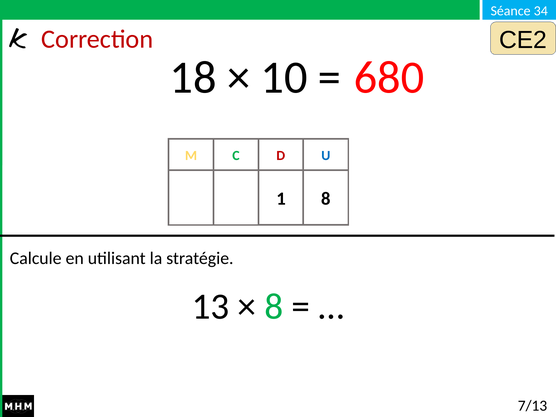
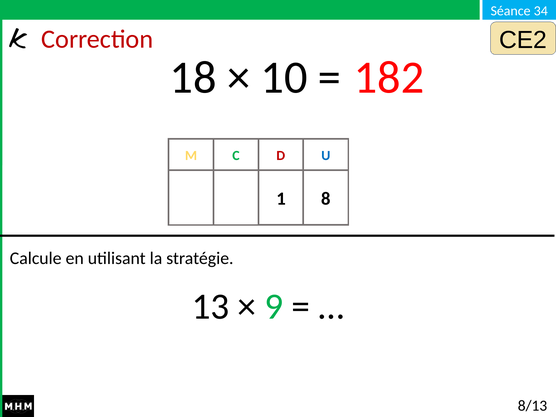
680: 680 -> 182
8 at (274, 307): 8 -> 9
7/13: 7/13 -> 8/13
